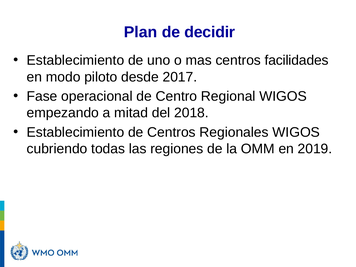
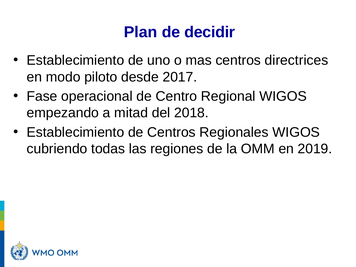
facilidades: facilidades -> directrices
